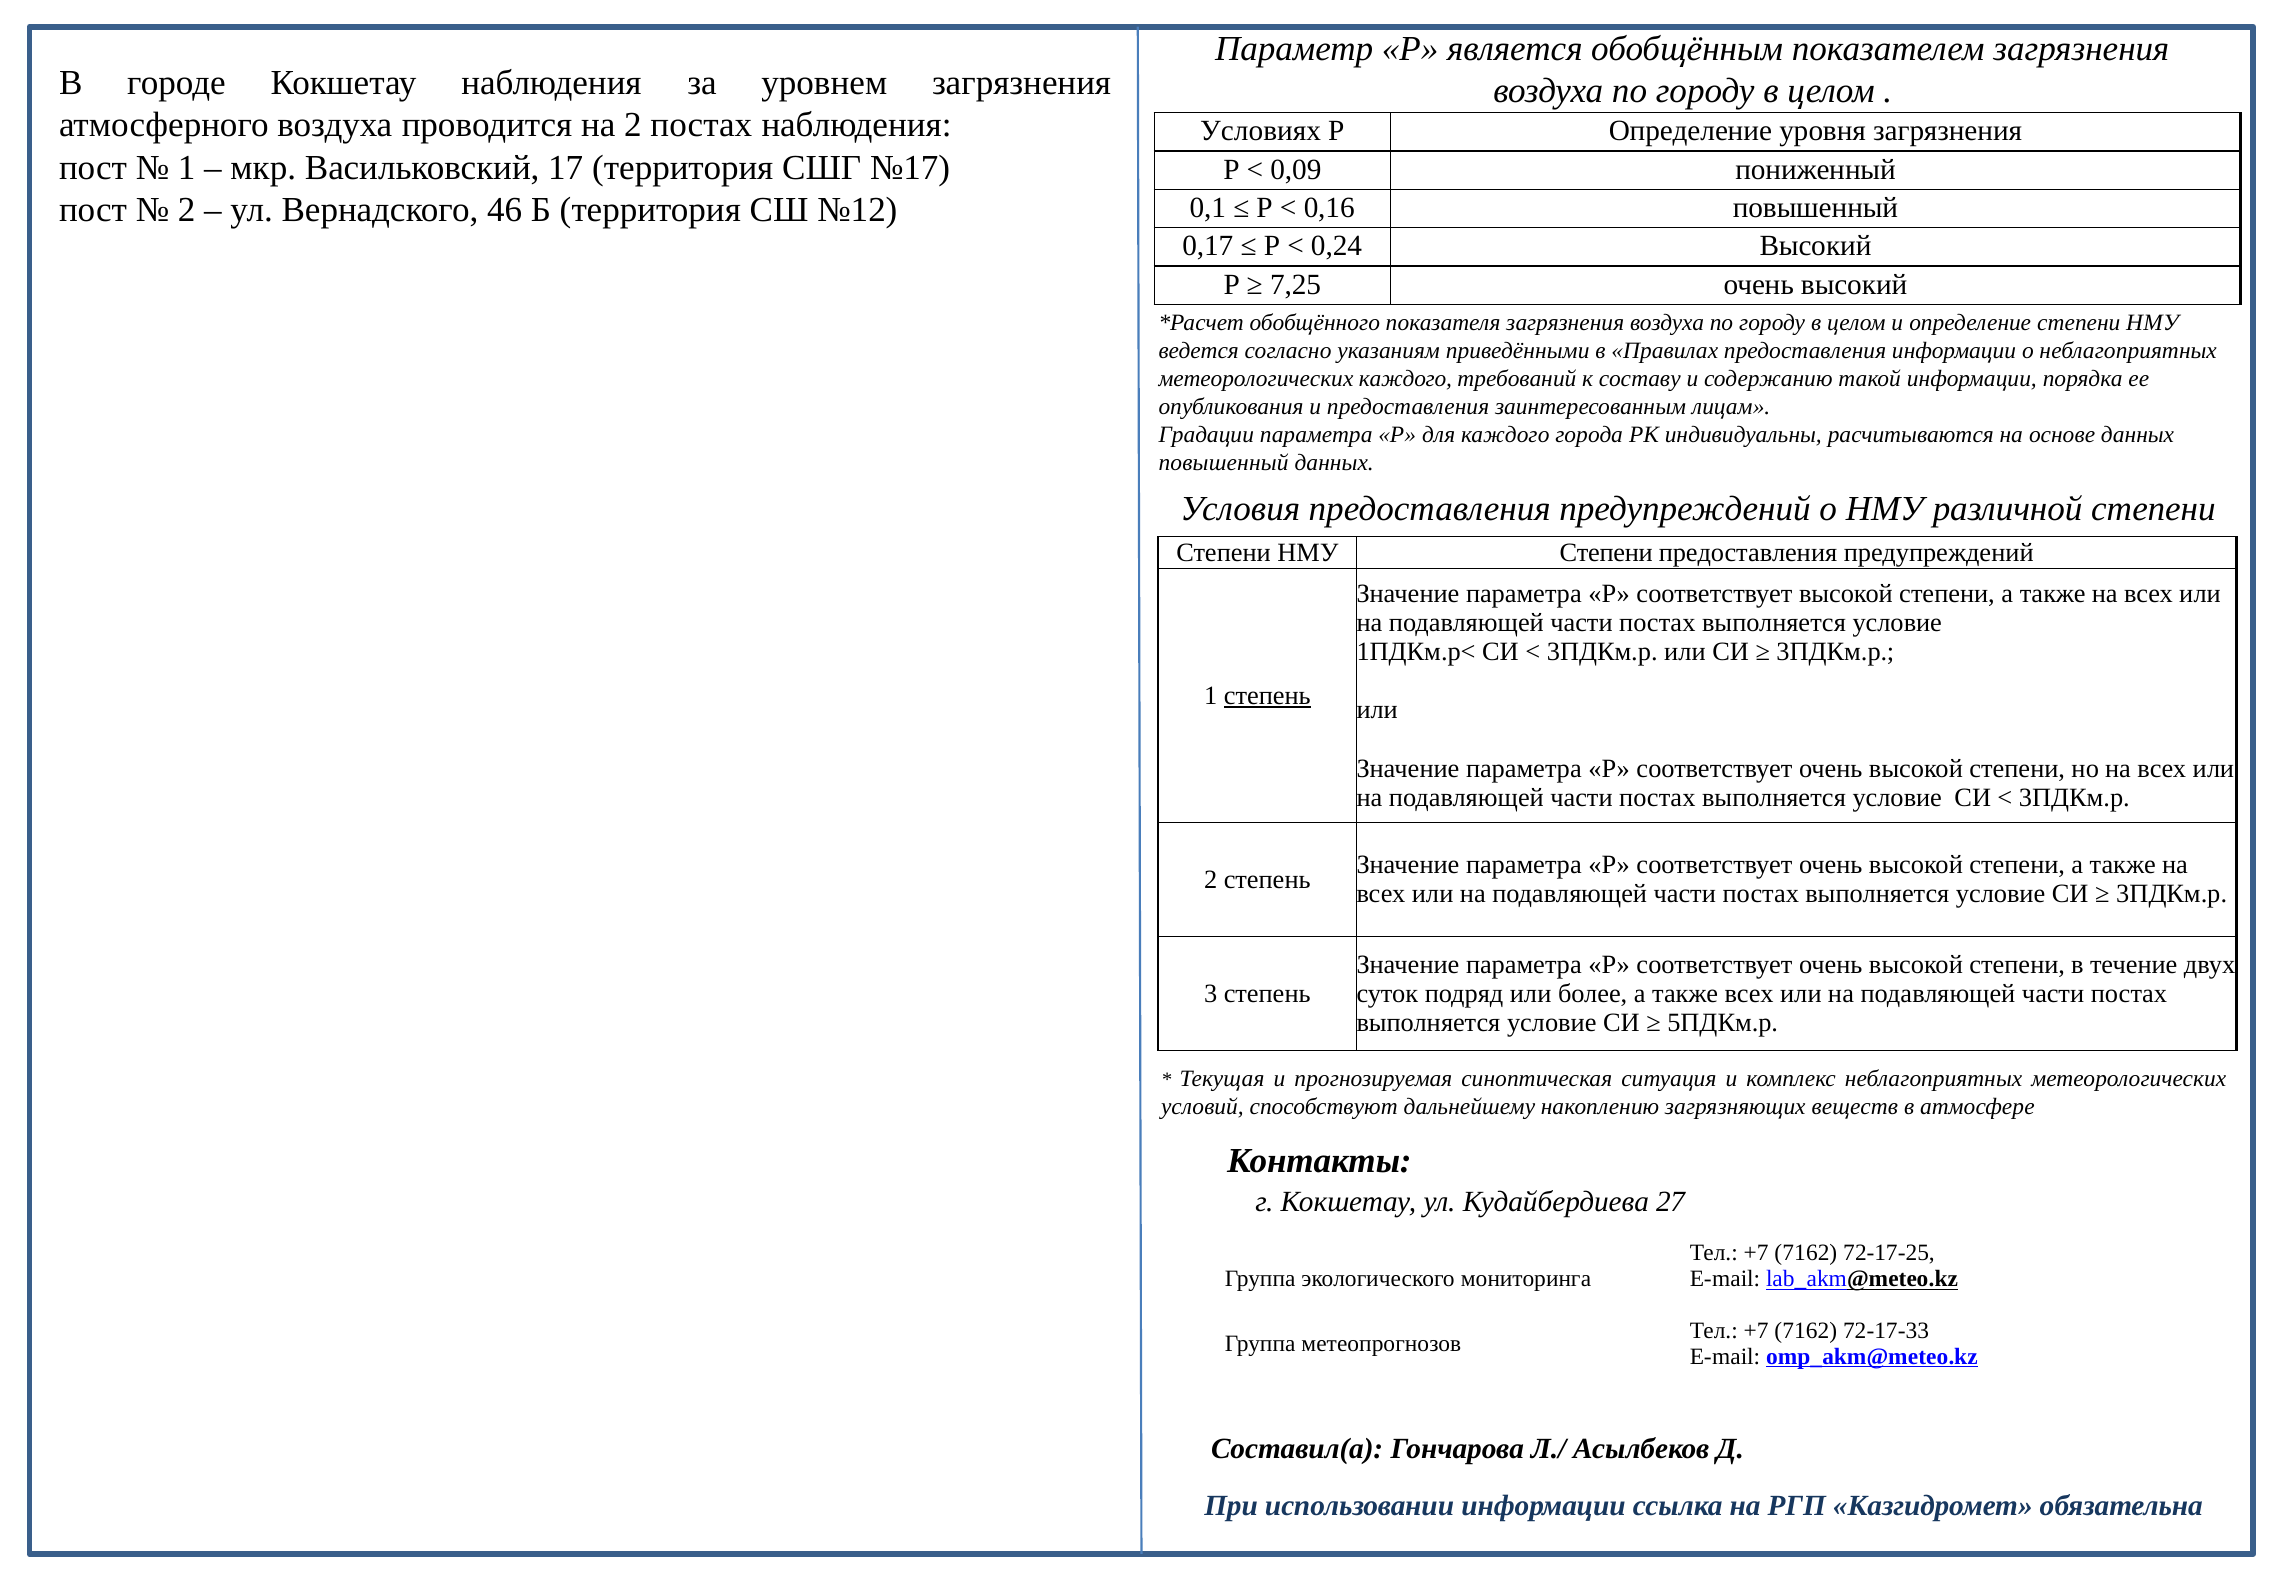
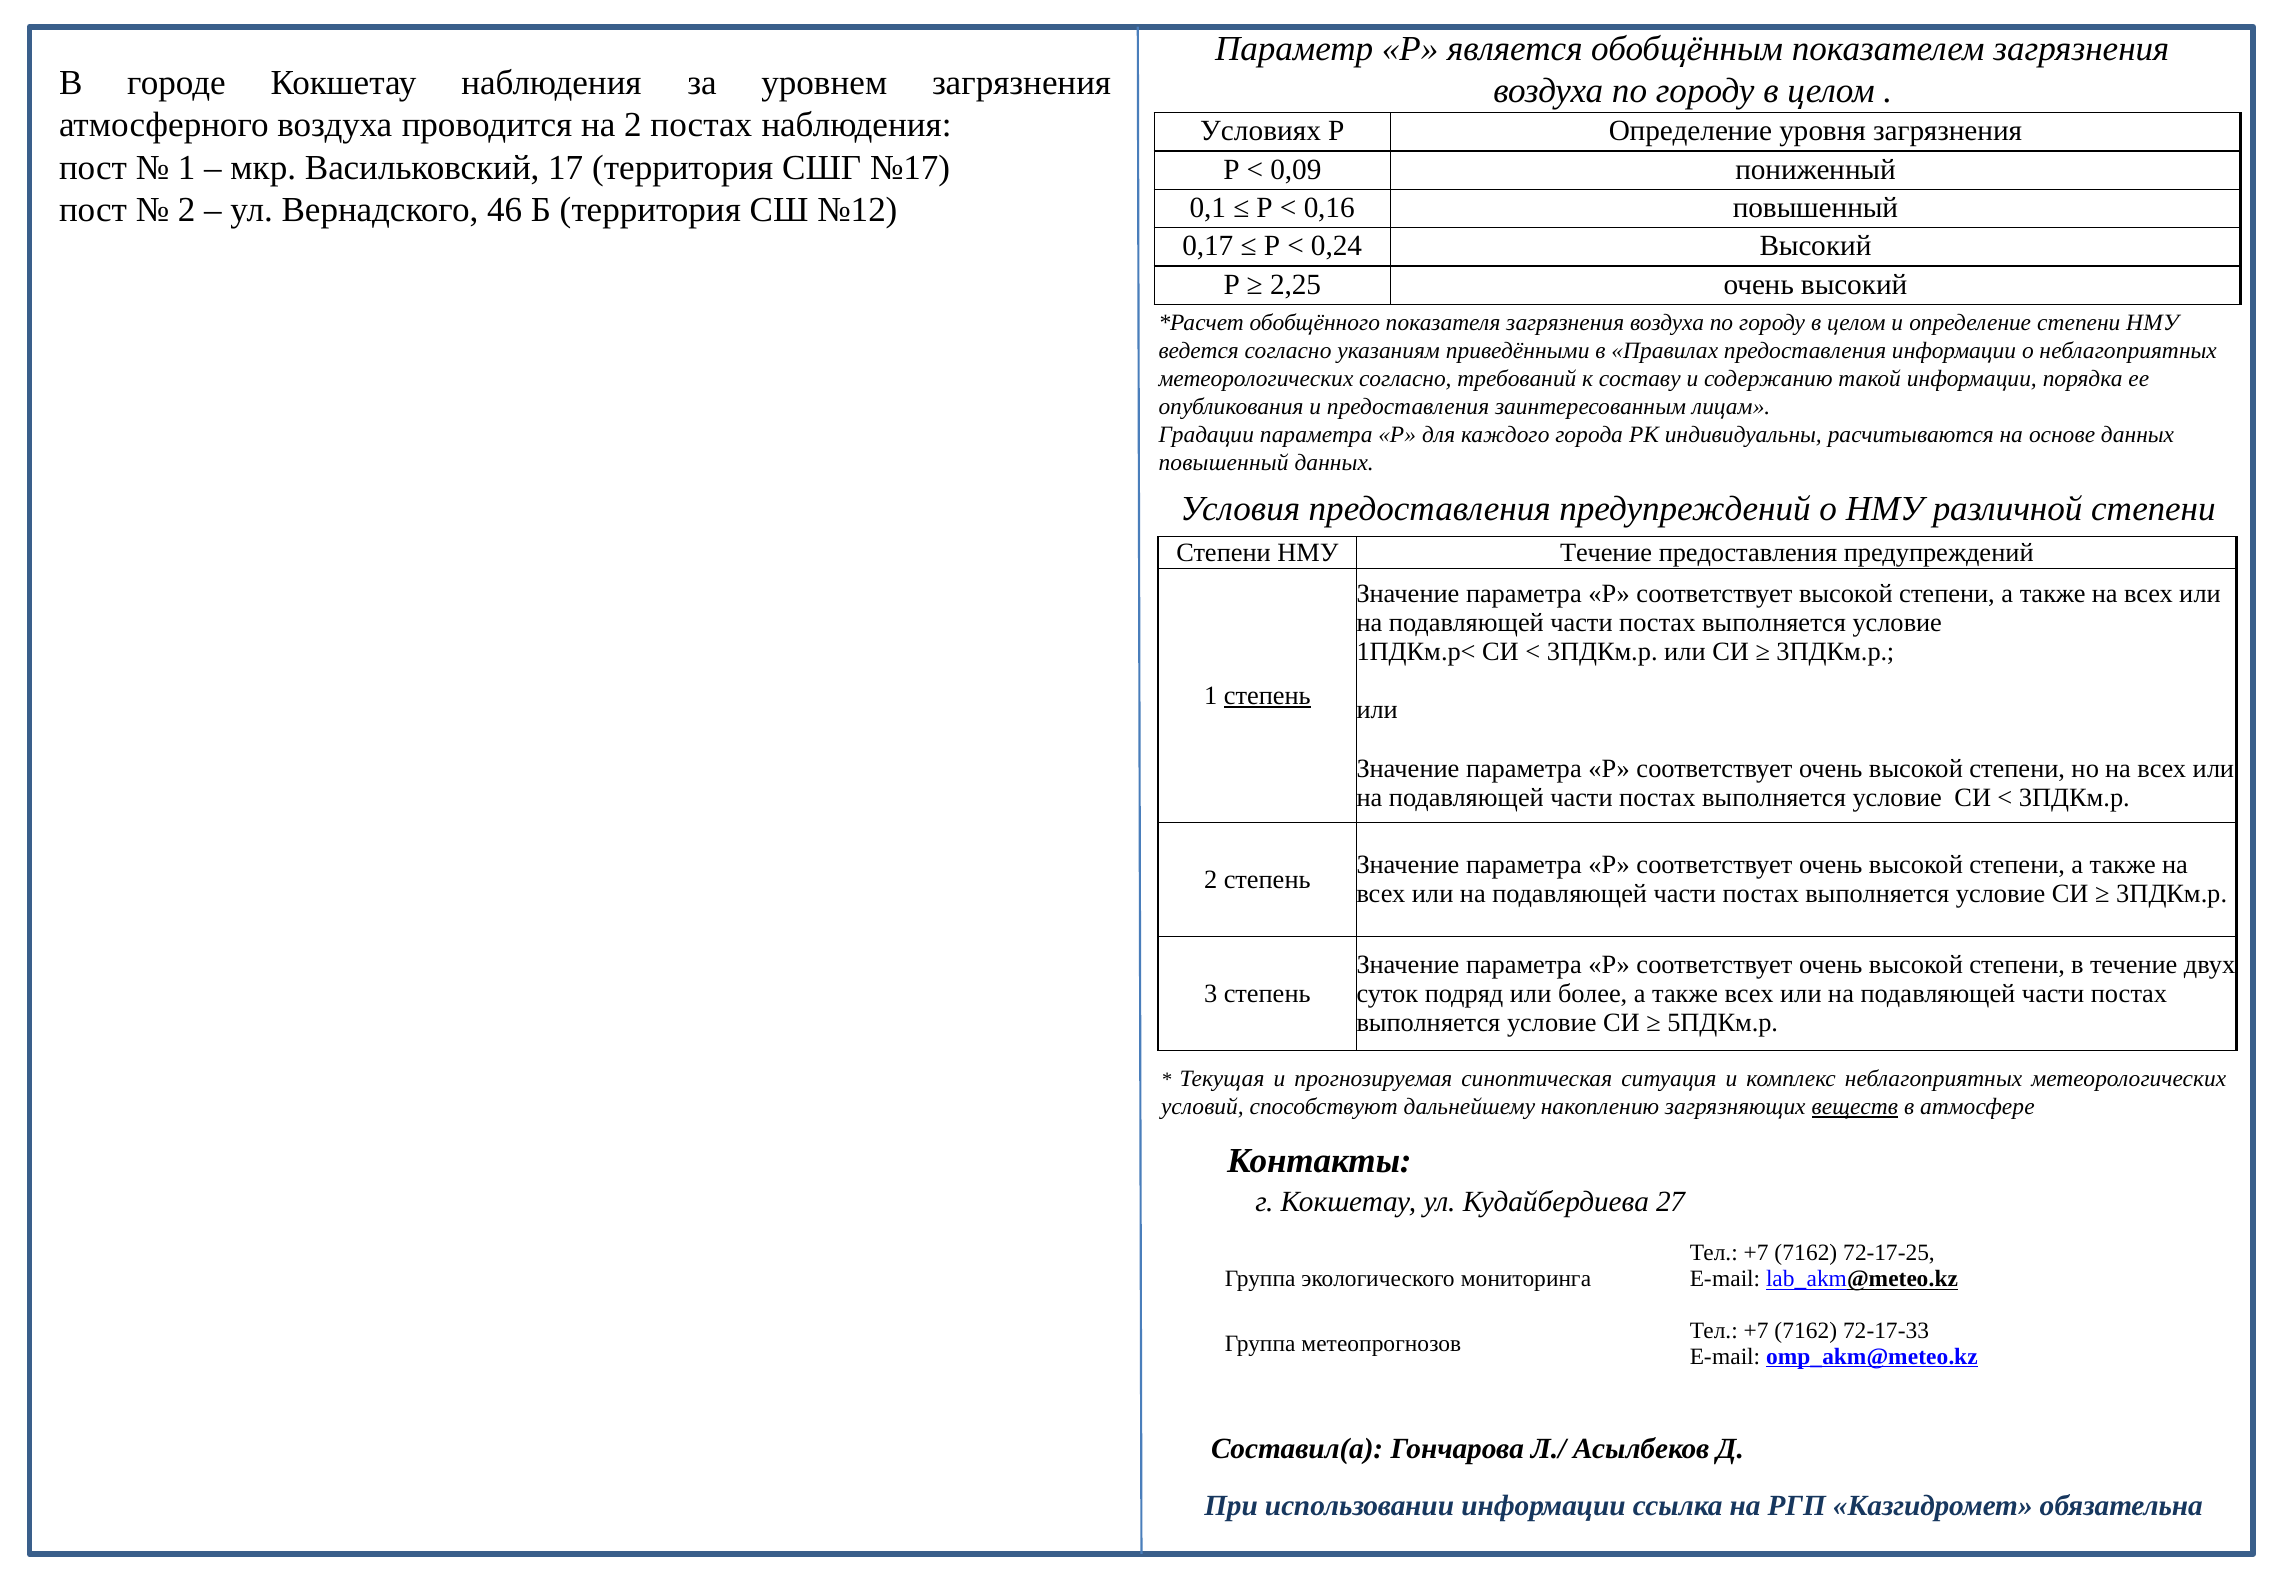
7,25: 7,25 -> 2,25
метеорологических каждого: каждого -> согласно
НМУ Степени: Степени -> Течение
веществ underline: none -> present
